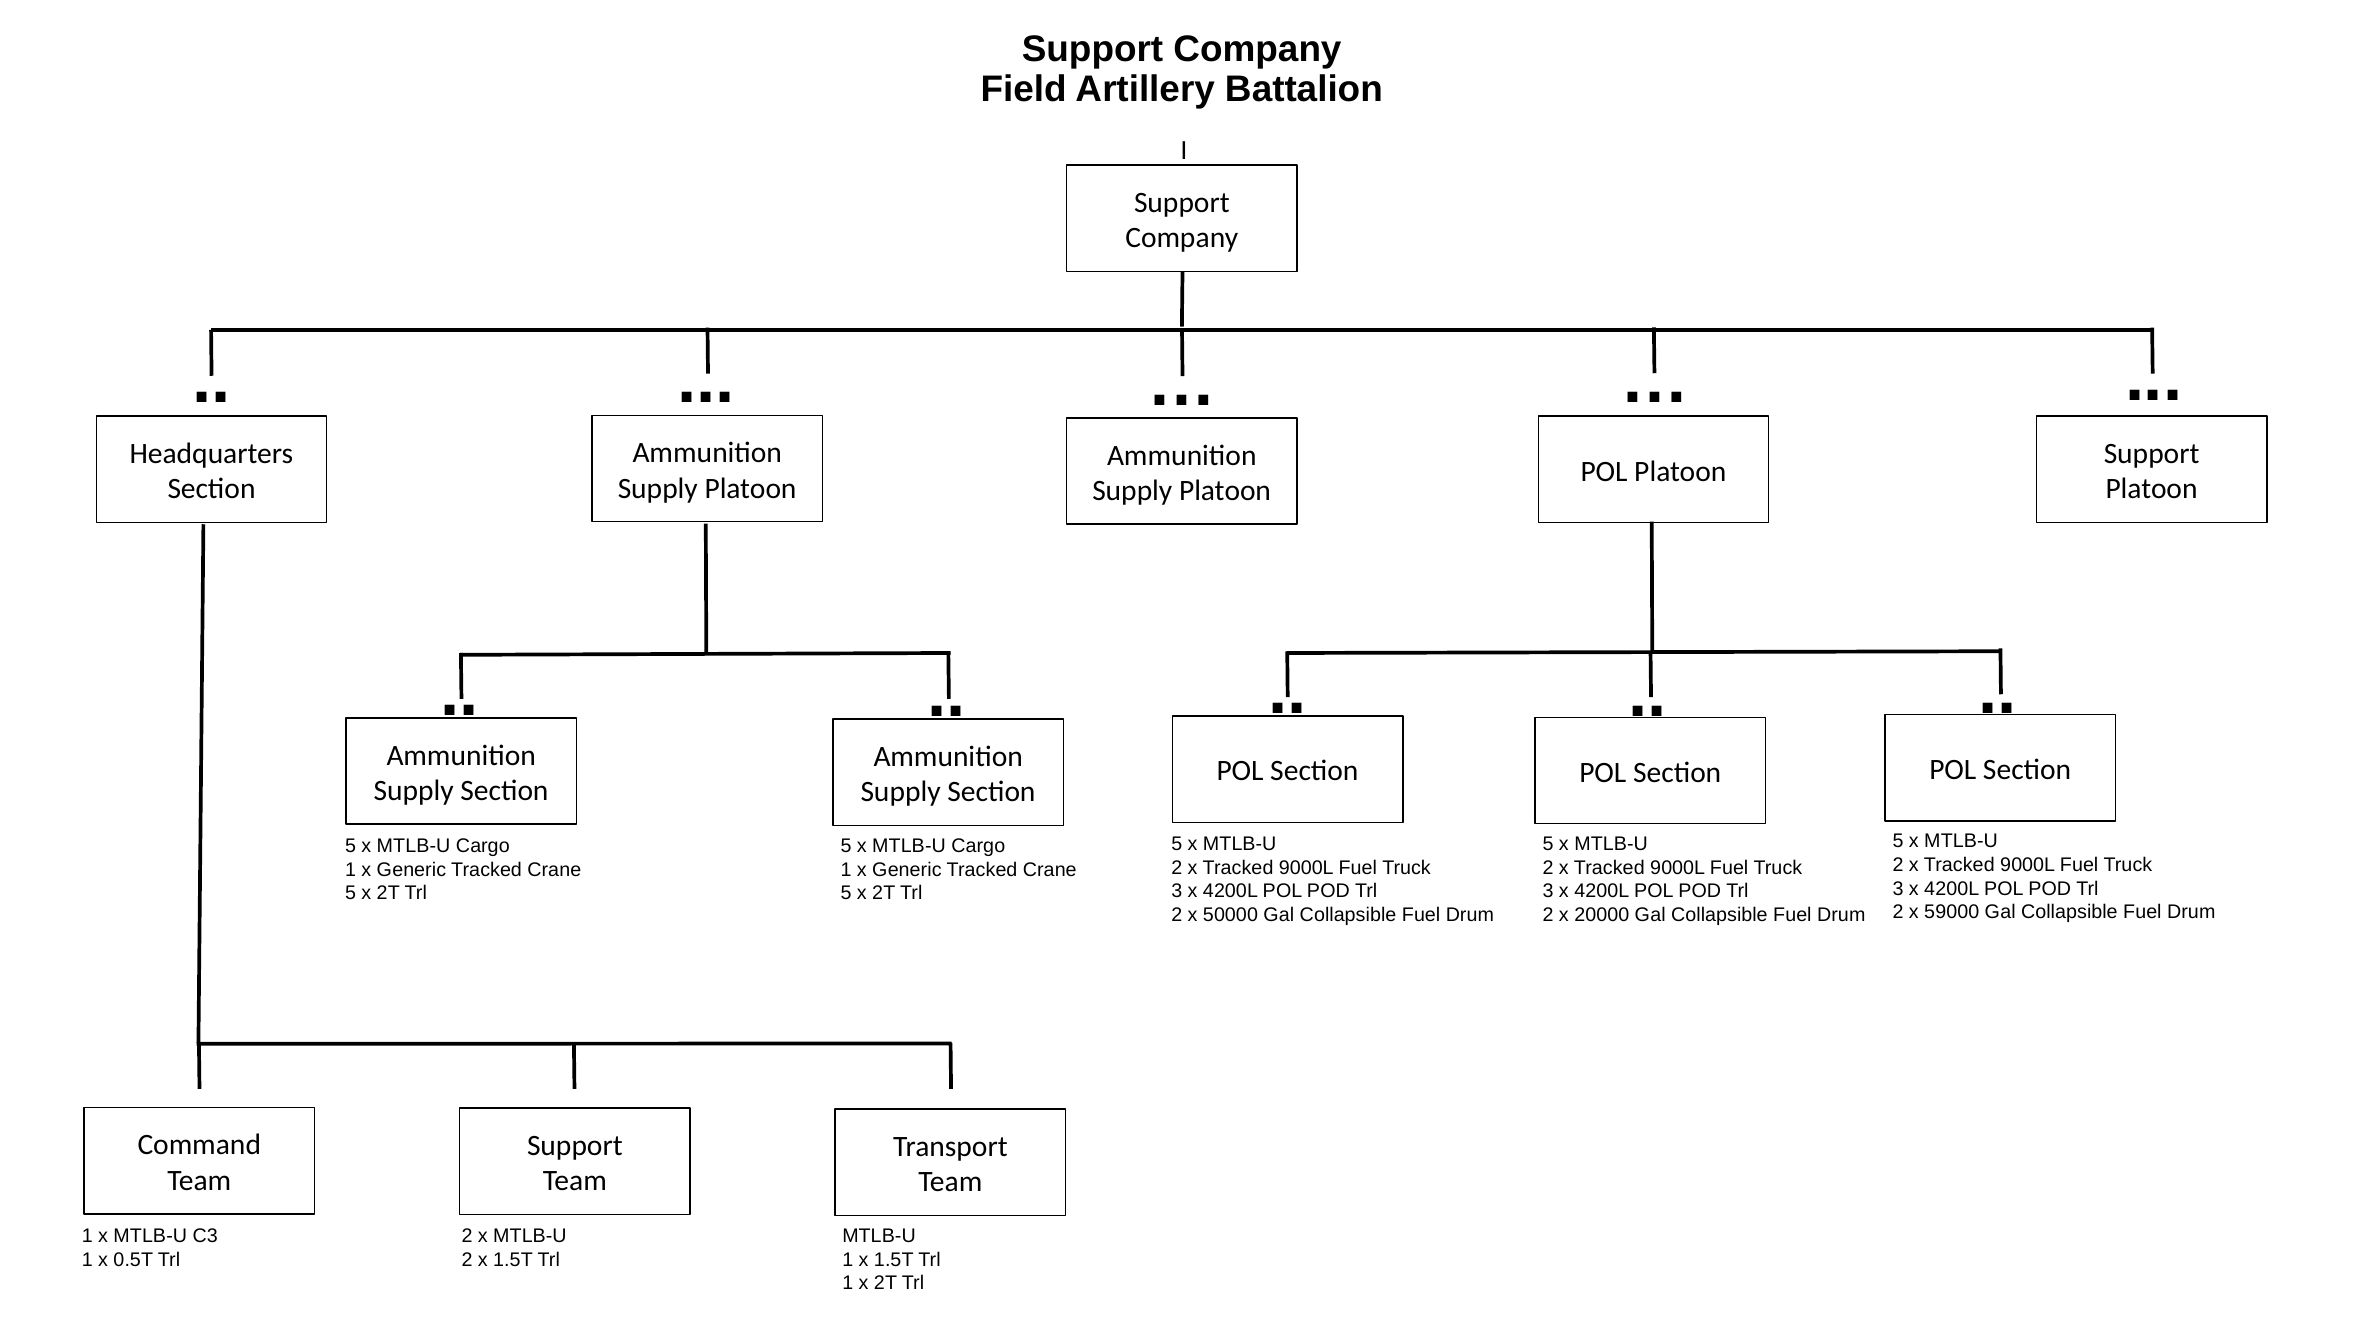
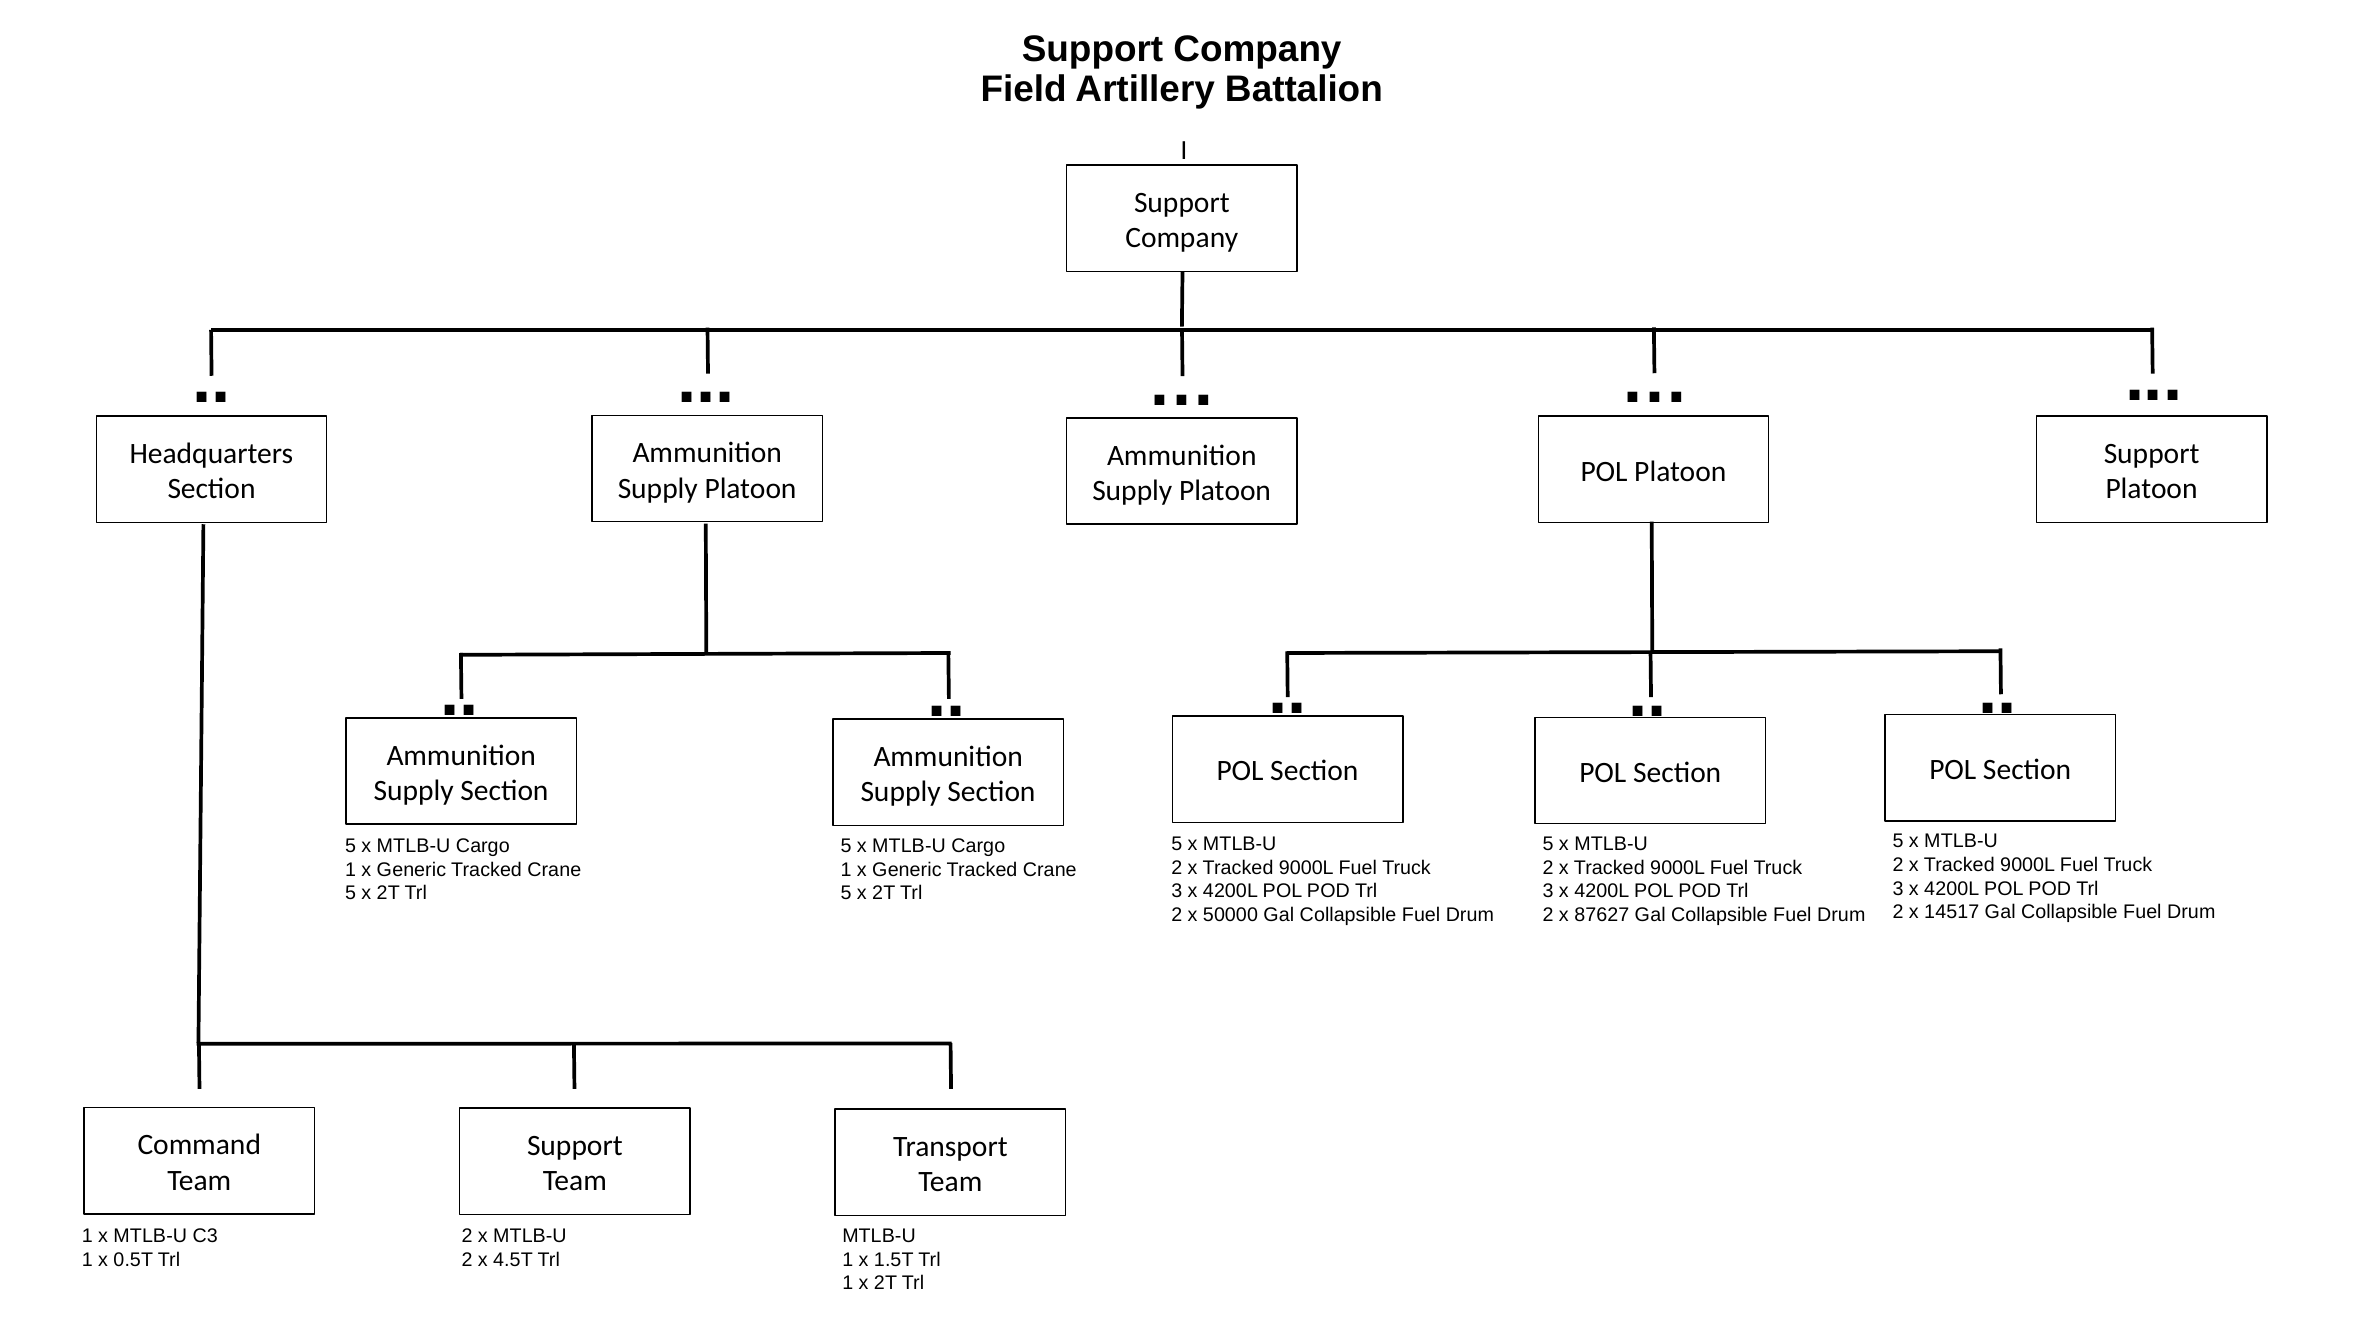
59000: 59000 -> 14517
20000: 20000 -> 87627
2 x 1.5T: 1.5T -> 4.5T
